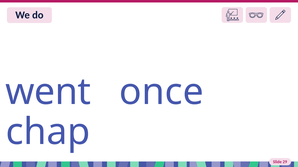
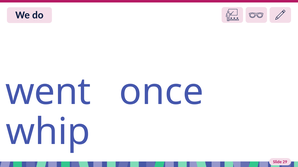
chap: chap -> whip
